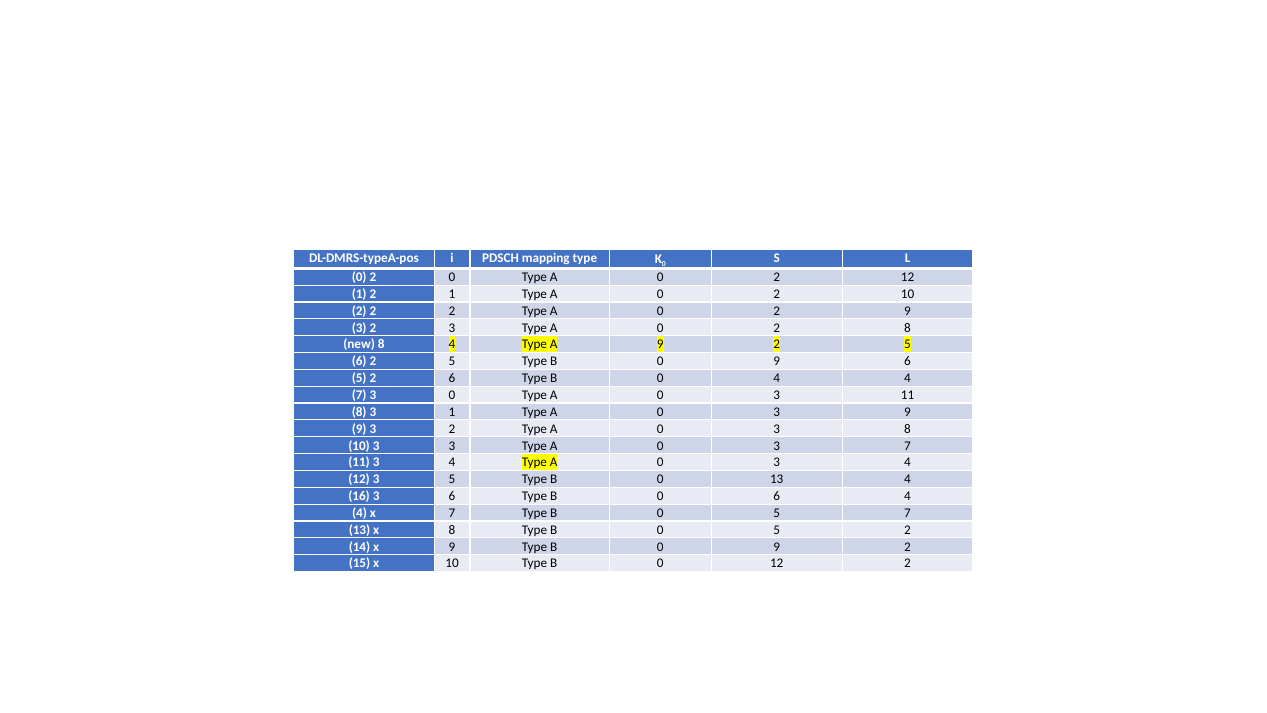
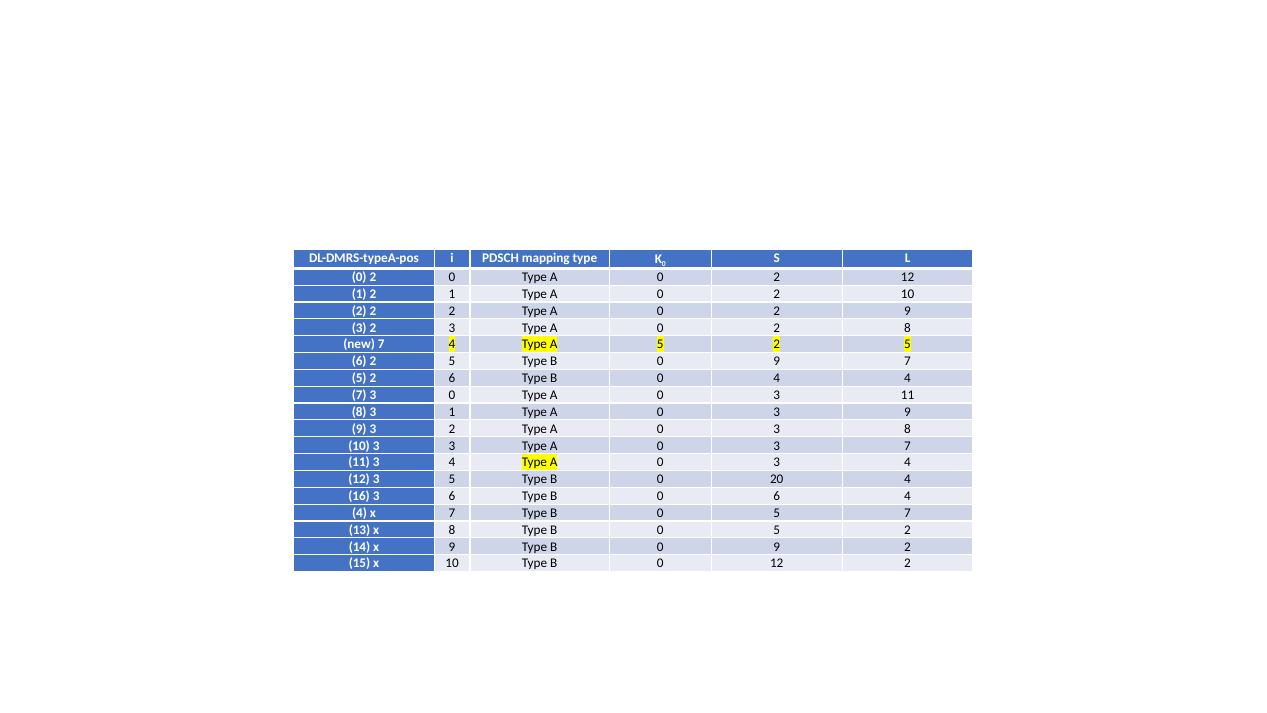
new 8: 8 -> 7
A 9: 9 -> 5
9 6: 6 -> 7
0 13: 13 -> 20
